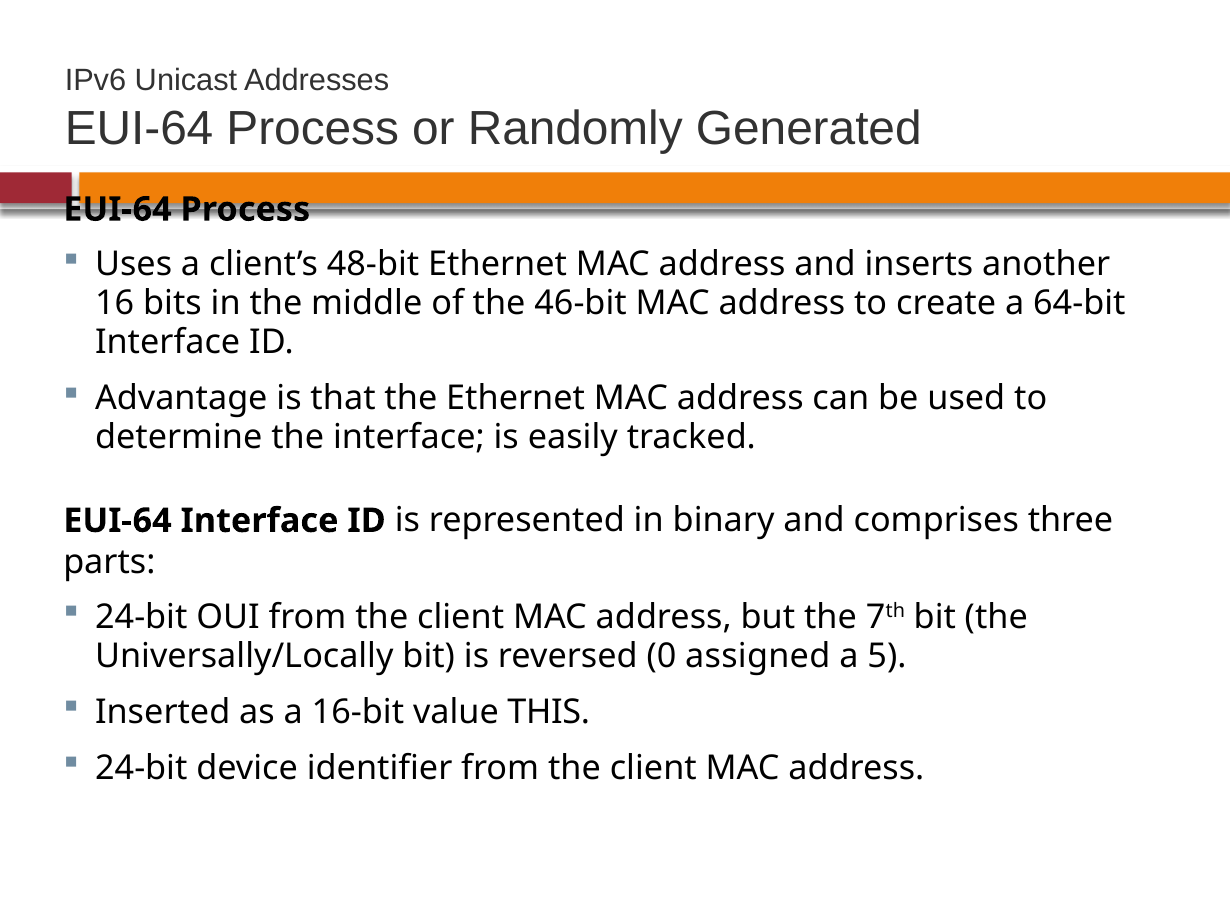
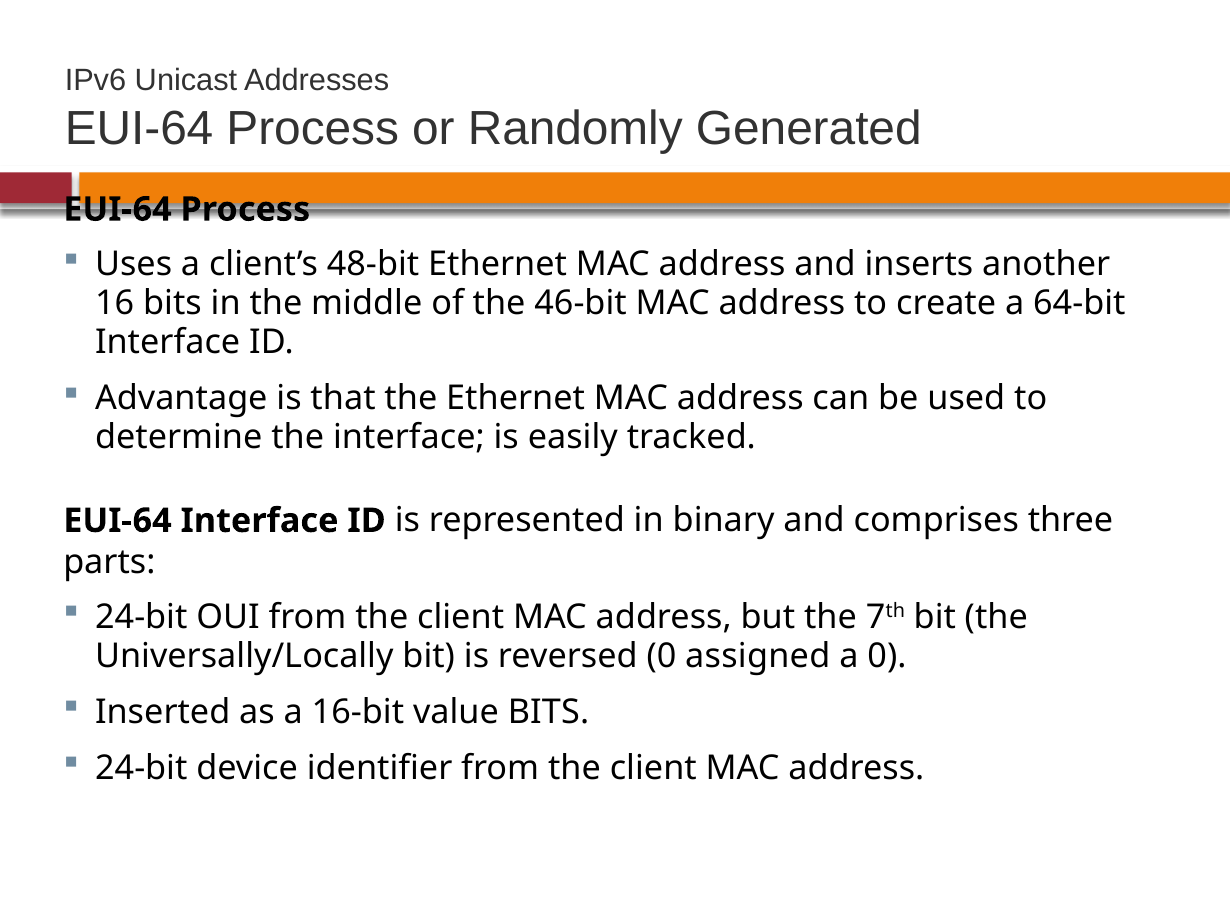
a 5: 5 -> 0
value THIS: THIS -> BITS
